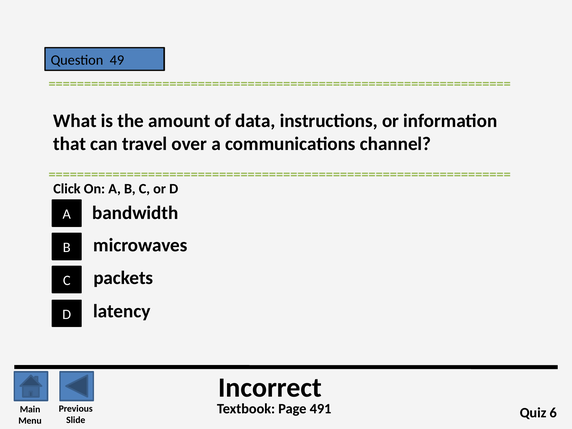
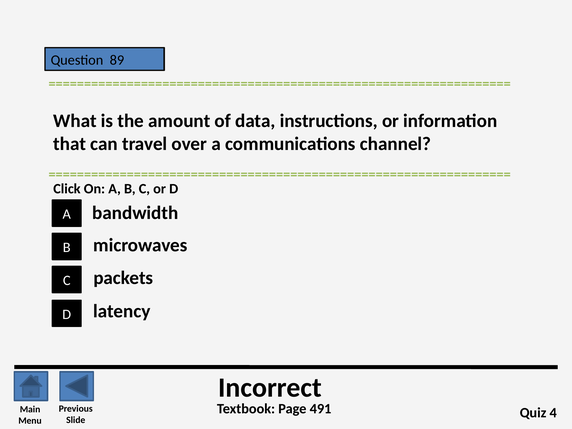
49: 49 -> 89
6: 6 -> 4
